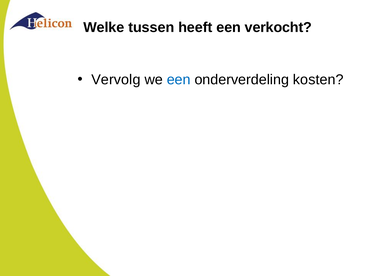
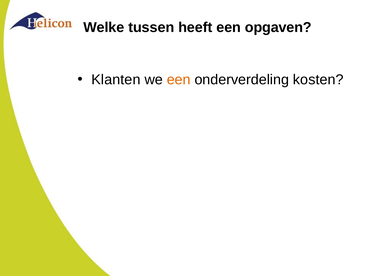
verkocht: verkocht -> opgaven
Vervolg: Vervolg -> Klanten
een at (179, 80) colour: blue -> orange
